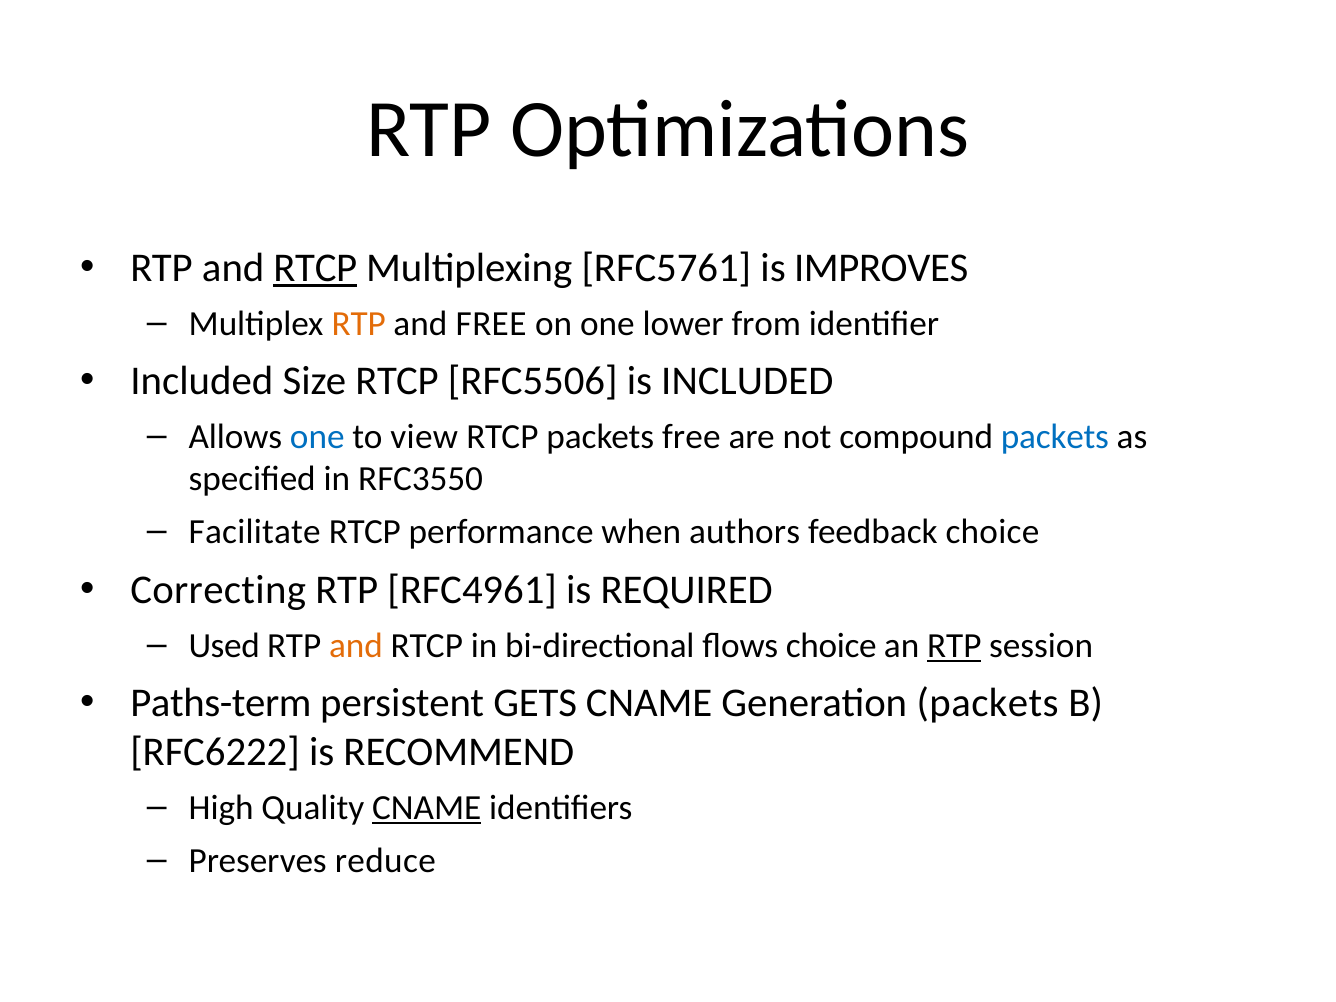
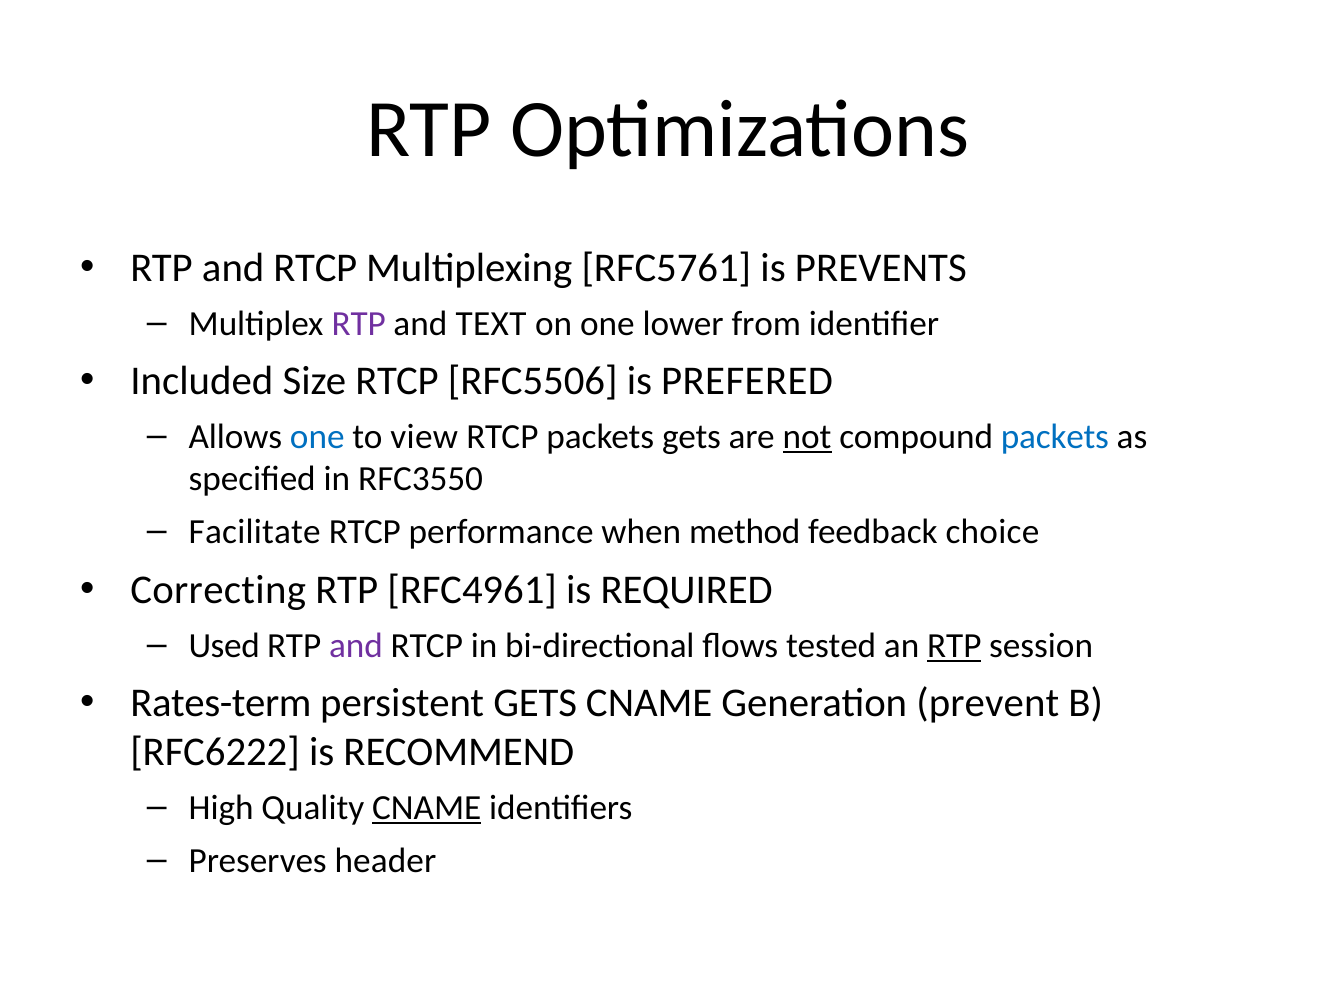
RTCP at (315, 268) underline: present -> none
IMPROVES: IMPROVES -> PREVENTS
RTP at (359, 323) colour: orange -> purple
and FREE: FREE -> TEXT
is INCLUDED: INCLUDED -> PREFERED
packets free: free -> gets
not underline: none -> present
authors: authors -> method
and at (356, 646) colour: orange -> purple
flows choice: choice -> tested
Paths-term: Paths-term -> Rates-term
Generation packets: packets -> prevent
reduce: reduce -> header
